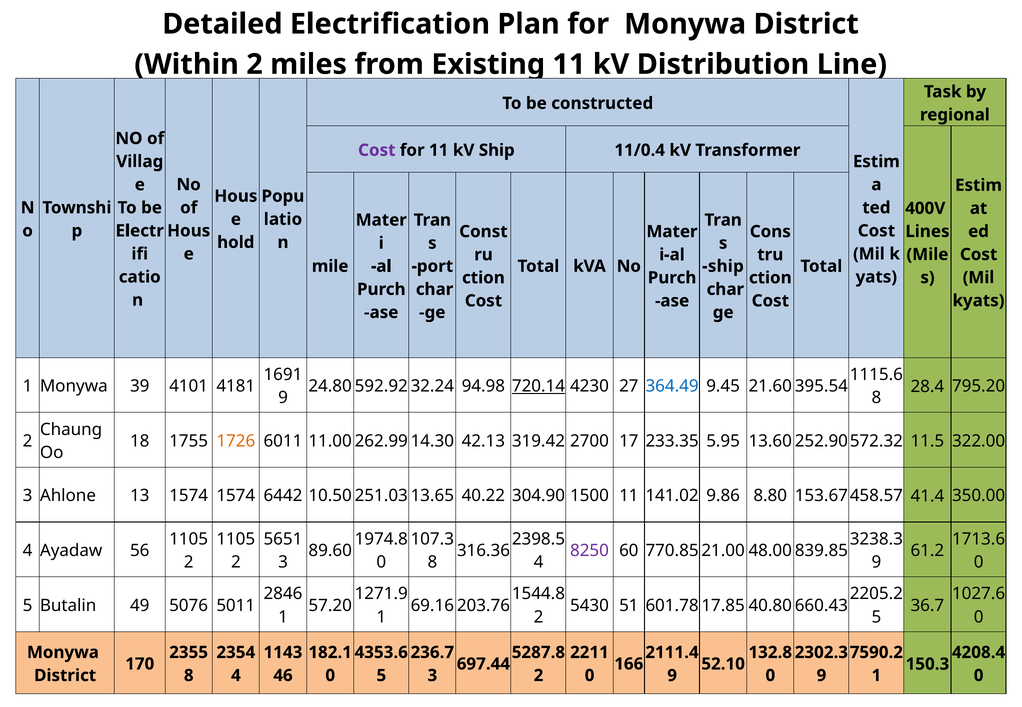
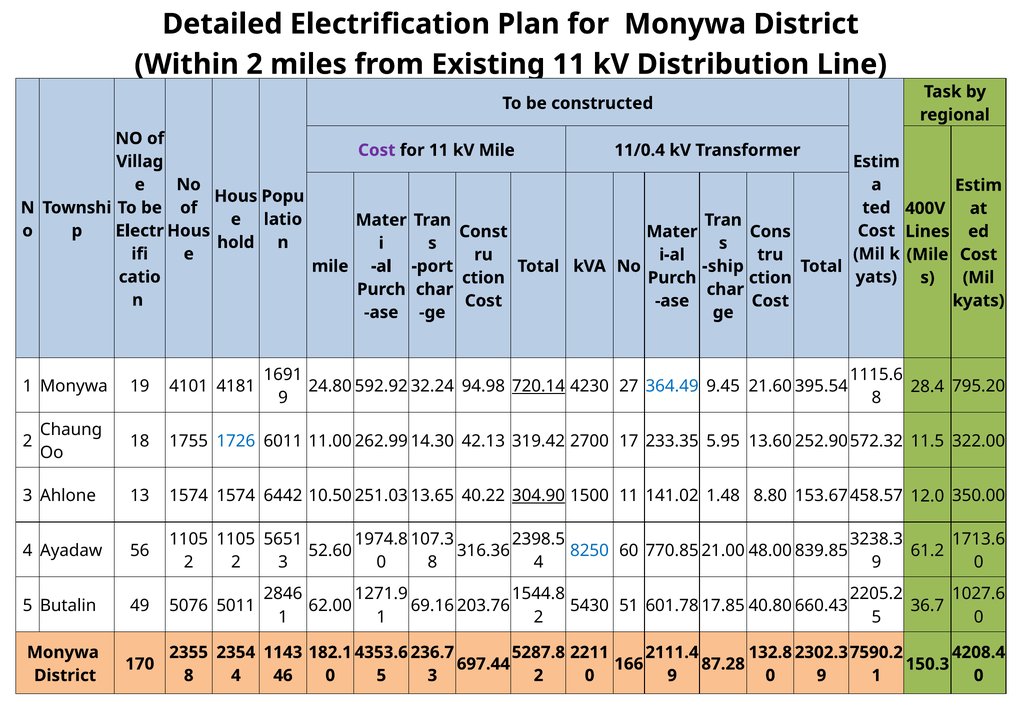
kV Ship: Ship -> Mile
39: 39 -> 19
1726 colour: orange -> blue
304.90 underline: none -> present
9.86: 9.86 -> 1.48
41.4: 41.4 -> 12.0
89.60: 89.60 -> 52.60
8250 colour: purple -> blue
57.20: 57.20 -> 62.00
52.10: 52.10 -> 87.28
